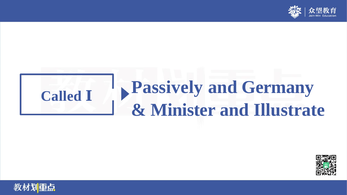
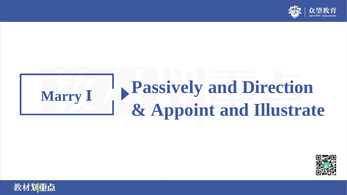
Called: Called -> Marry
Germany: Germany -> Direction
Minister: Minister -> Appoint
